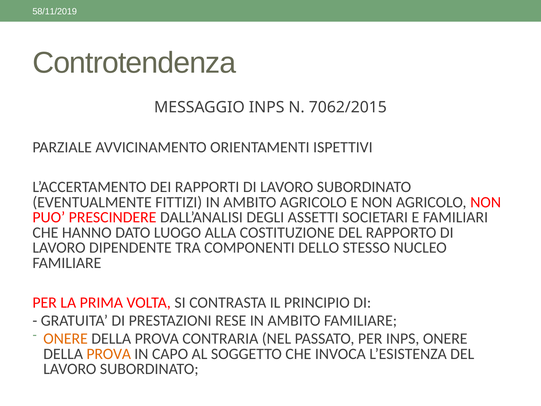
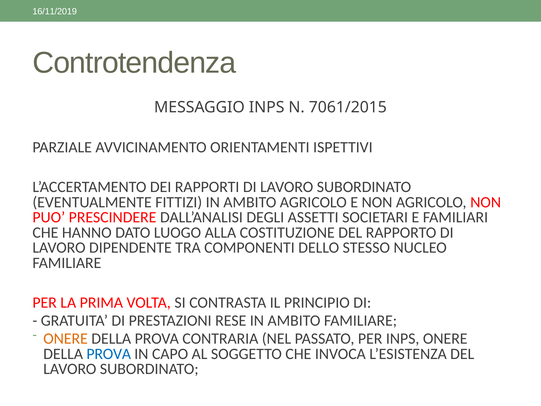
58/11/2019: 58/11/2019 -> 16/11/2019
7062/2015: 7062/2015 -> 7061/2015
PROVA at (109, 354) colour: orange -> blue
